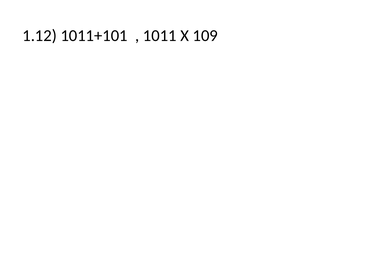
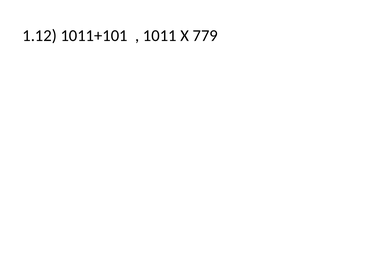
109: 109 -> 779
